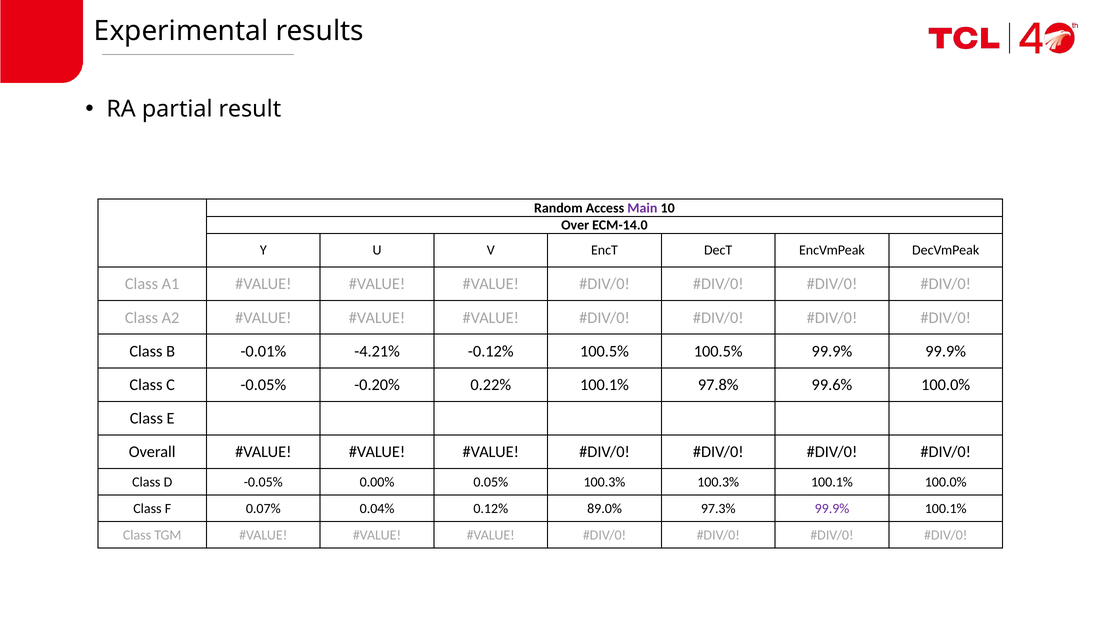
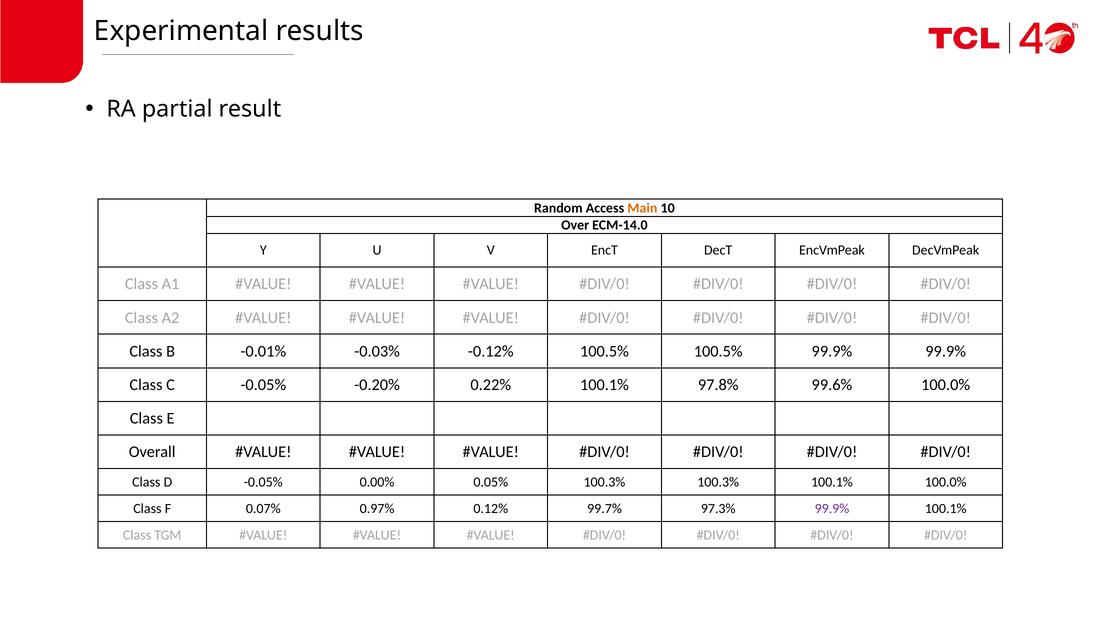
Main colour: purple -> orange
-4.21%: -4.21% -> -0.03%
0.04%: 0.04% -> 0.97%
89.0%: 89.0% -> 99.7%
